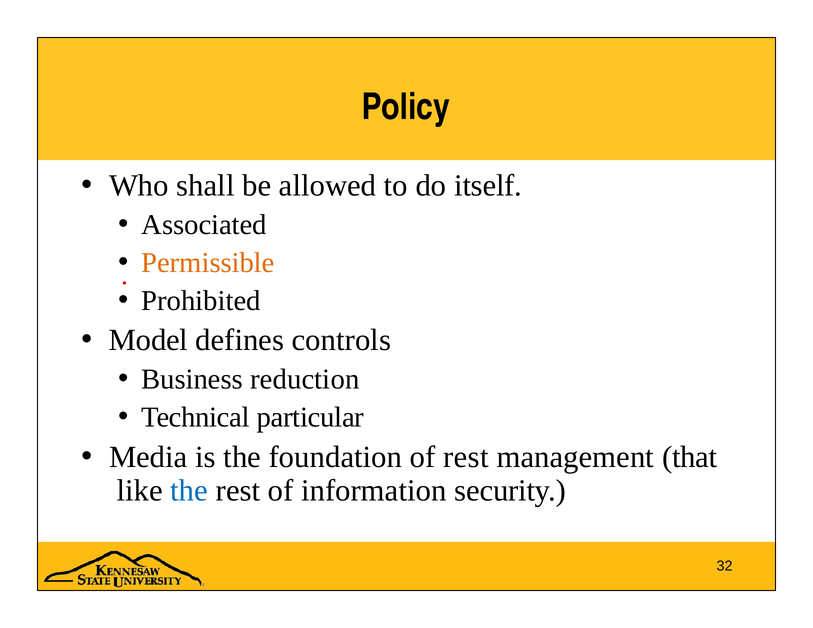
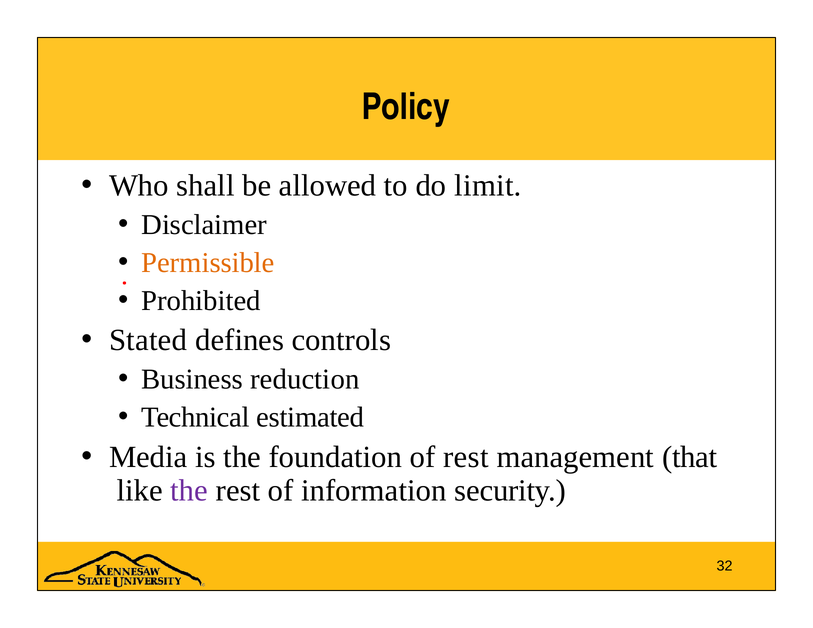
itself: itself -> limit
Associated: Associated -> Disclaimer
Model: Model -> Stated
particular: particular -> estimated
the at (189, 491) colour: blue -> purple
